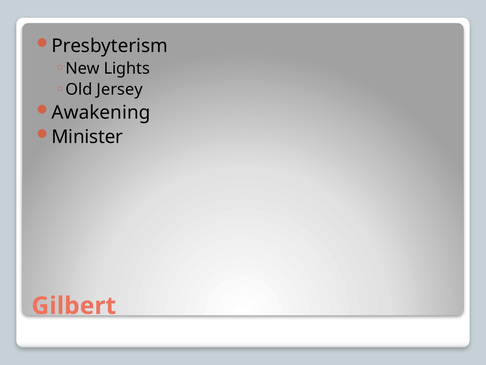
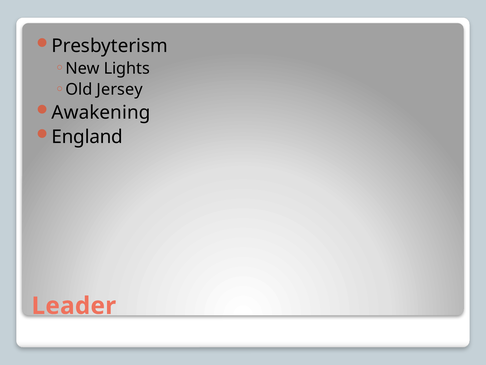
Minister: Minister -> England
Gilbert: Gilbert -> Leader
